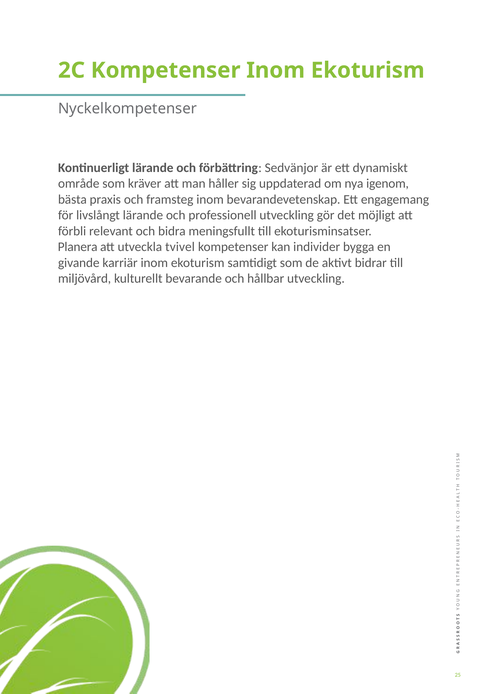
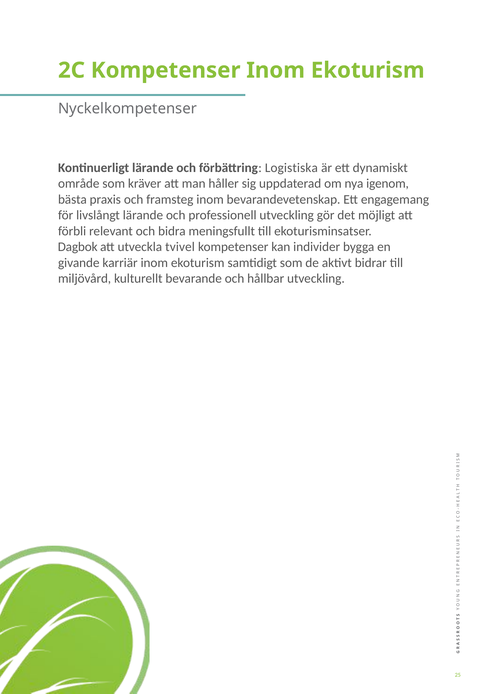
Sedvänjor: Sedvänjor -> Logistiska
Planera: Planera -> Dagbok
